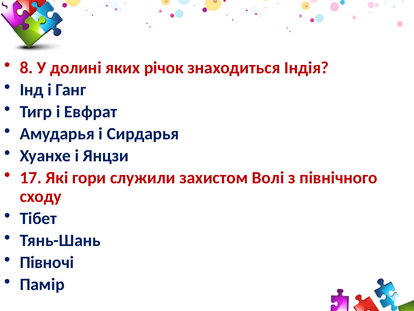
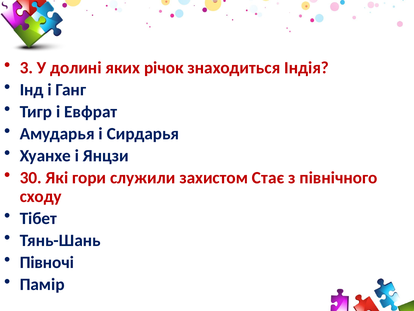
8: 8 -> 3
17: 17 -> 30
Волі: Волі -> Стає
